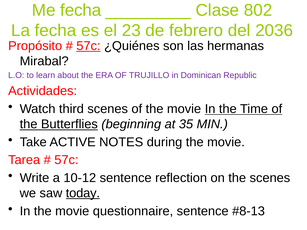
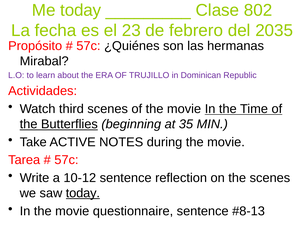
Me fecha: fecha -> today
2036: 2036 -> 2035
57c at (88, 46) underline: present -> none
